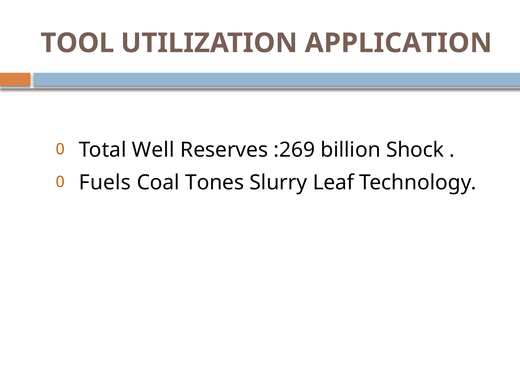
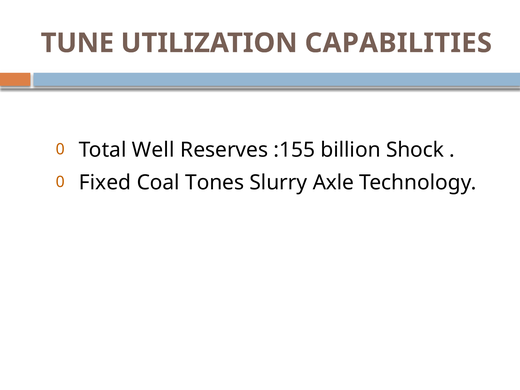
TOOL: TOOL -> TUNE
APPLICATION: APPLICATION -> CAPABILITIES
:269: :269 -> :155
Fuels: Fuels -> Fixed
Leaf: Leaf -> Axle
